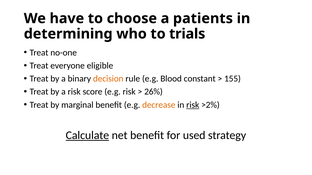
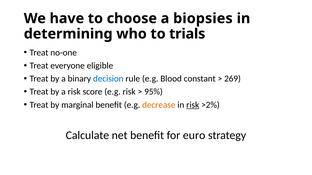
patients: patients -> biopsies
decision colour: orange -> blue
155: 155 -> 269
26%: 26% -> 95%
Calculate underline: present -> none
used: used -> euro
